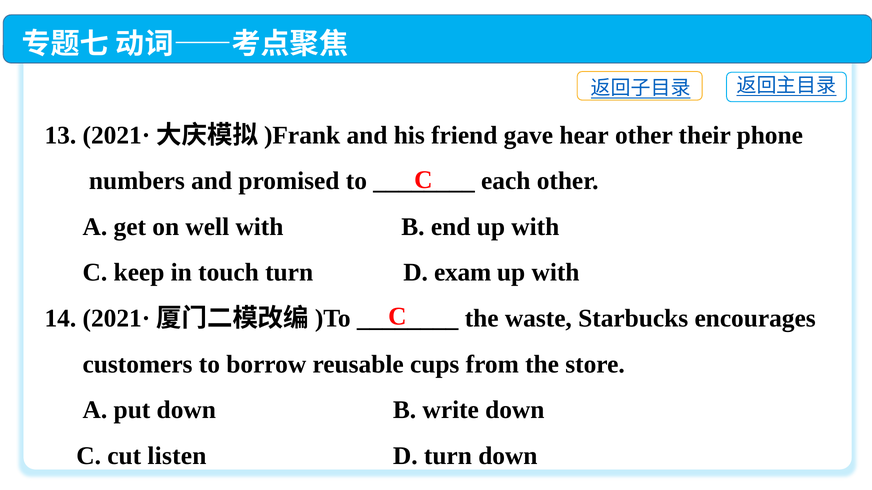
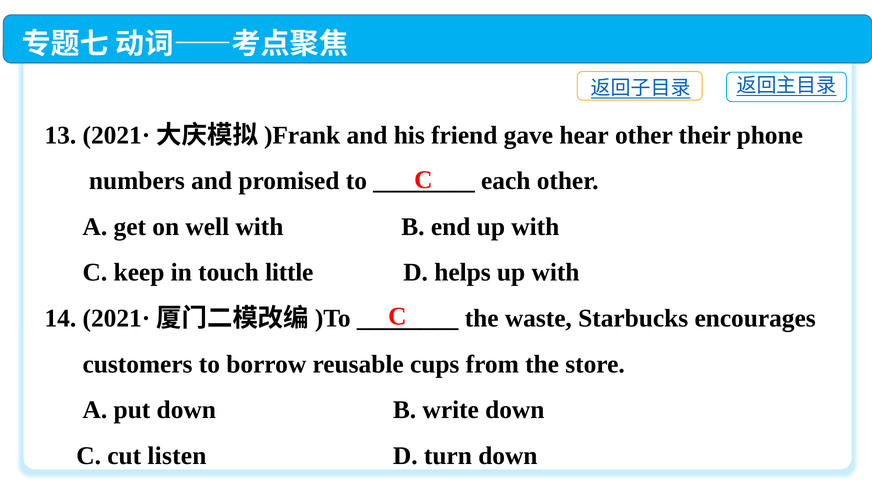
touch turn: turn -> little
exam: exam -> helps
